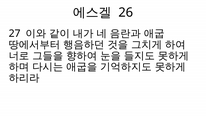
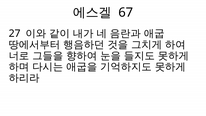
26: 26 -> 67
